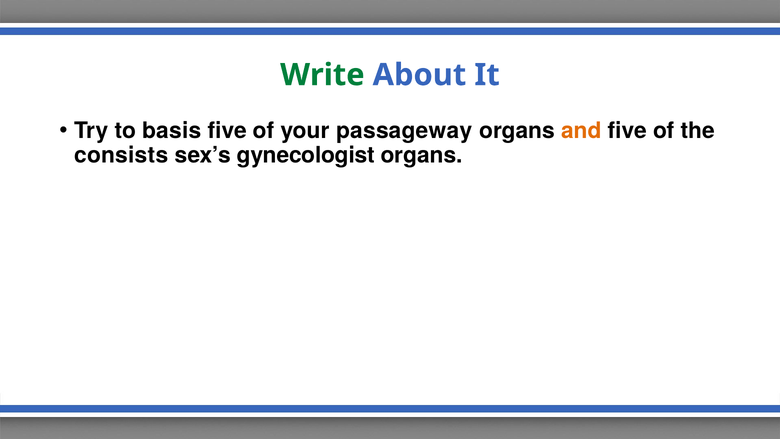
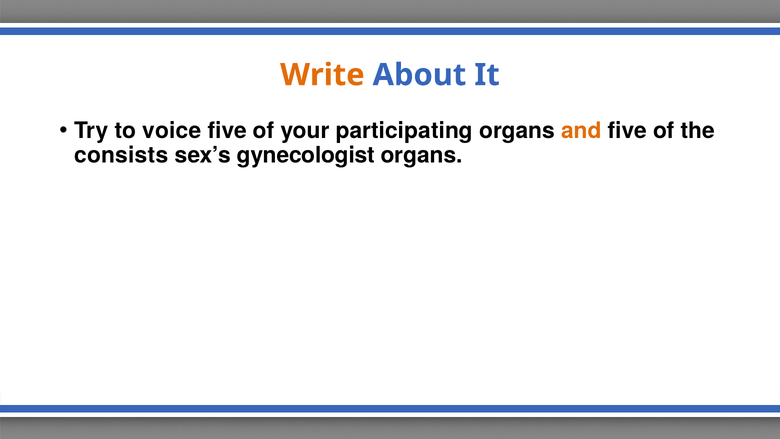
Write colour: green -> orange
basis: basis -> voice
passageway: passageway -> participating
